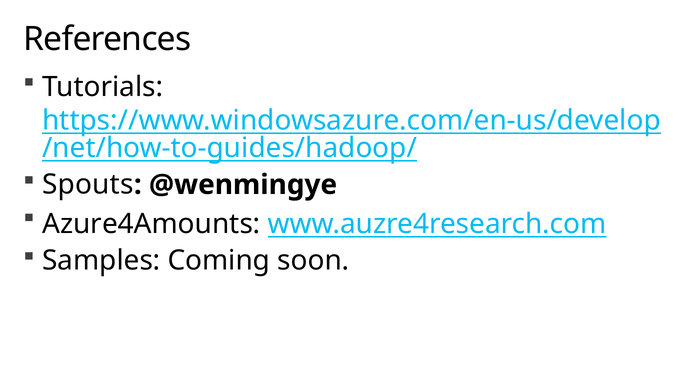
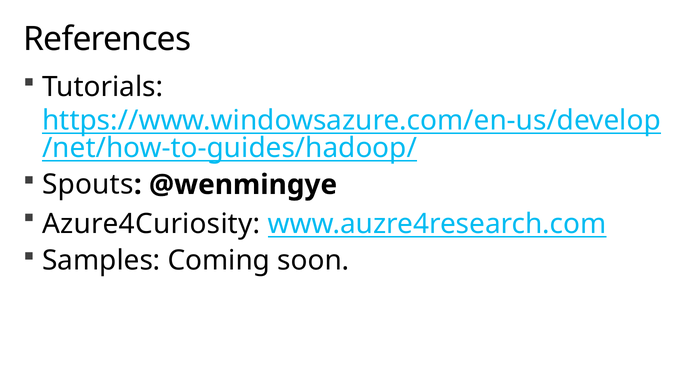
Azure4Amounts: Azure4Amounts -> Azure4Curiosity
